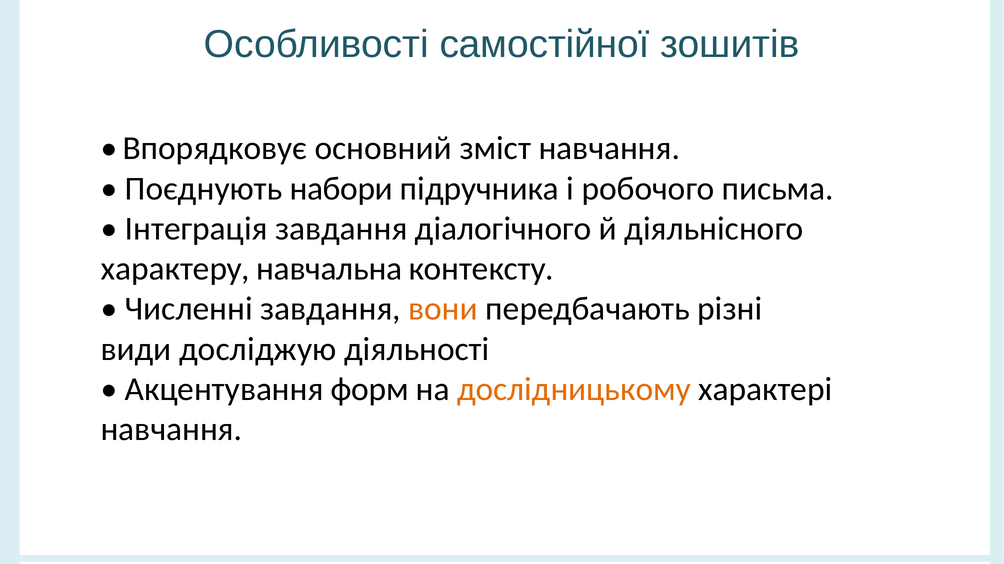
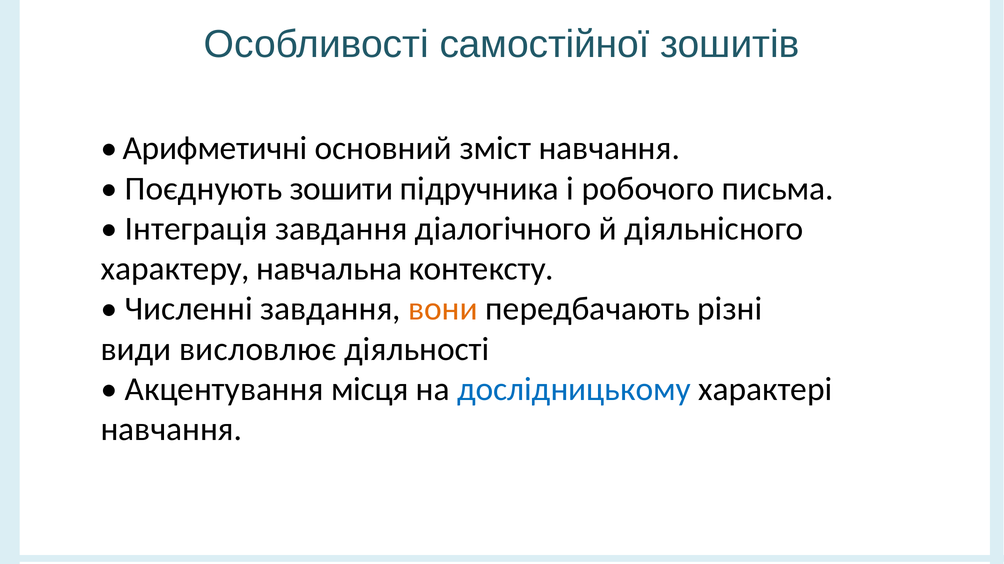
Впорядковує: Впорядковує -> Арифметичні
набори: набори -> зошити
досліджую: досліджую -> висловлює
форм: форм -> місця
дослідницькому colour: orange -> blue
